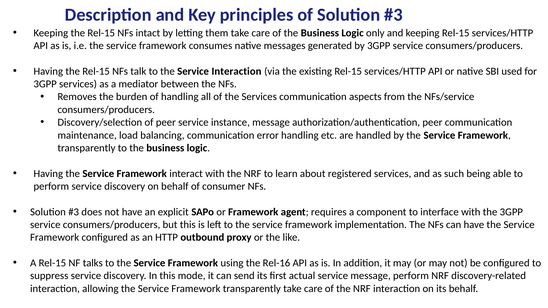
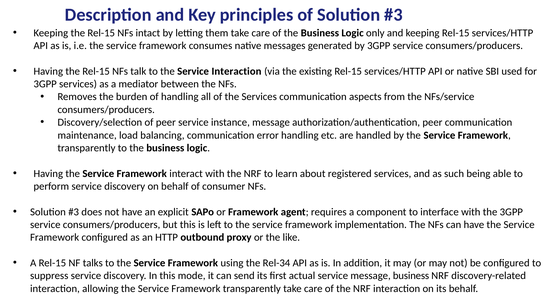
Rel-16: Rel-16 -> Rel-34
message perform: perform -> business
